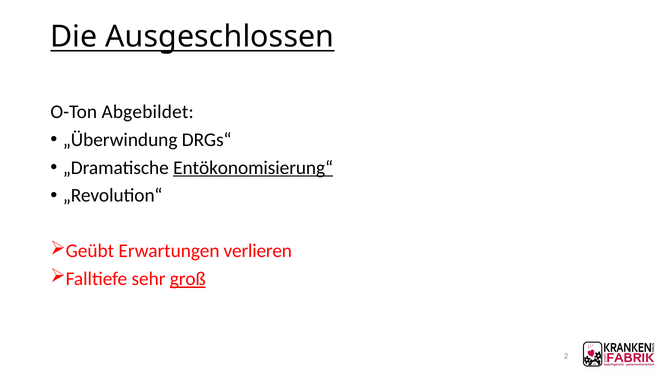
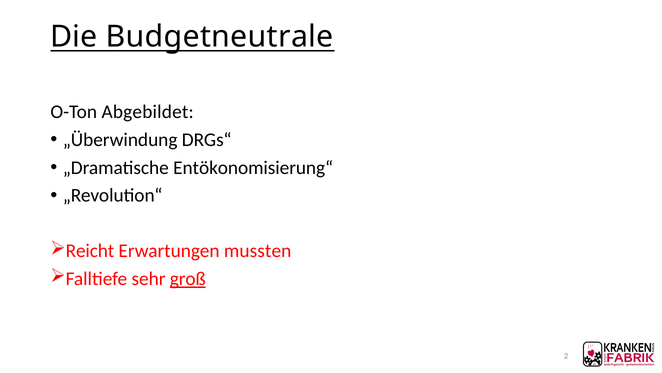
Ausgeschlossen: Ausgeschlossen -> Budgetneutrale
Entökonomisierung“ underline: present -> none
Geübt: Geübt -> Reicht
verlieren: verlieren -> mussten
